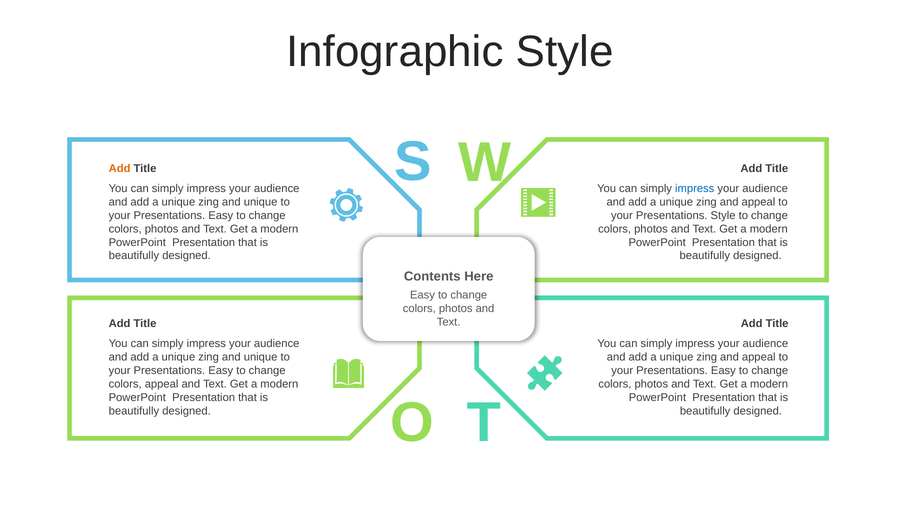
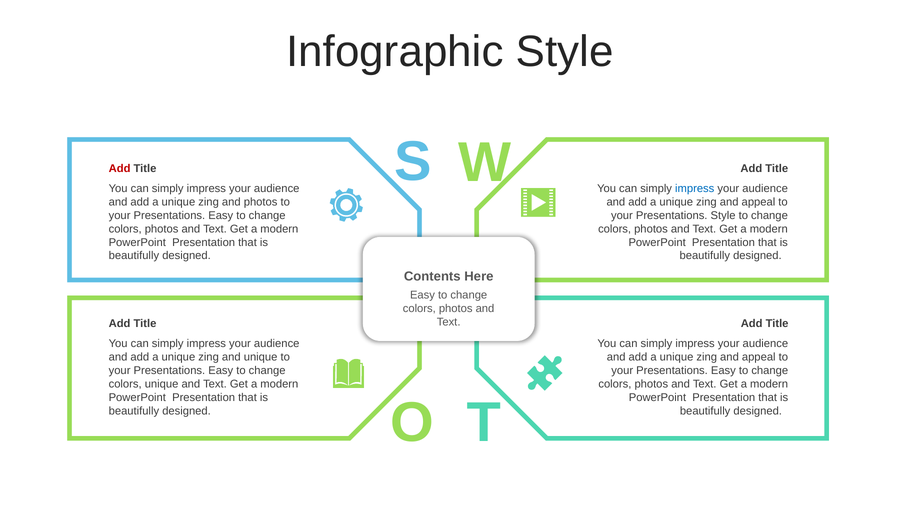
Add at (120, 169) colour: orange -> red
unique at (261, 202): unique -> photos
colors appeal: appeal -> unique
